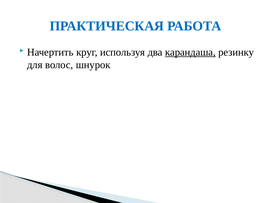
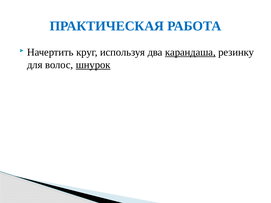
шнурок underline: none -> present
